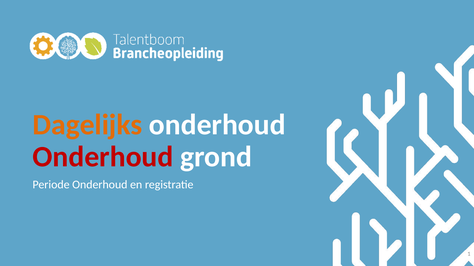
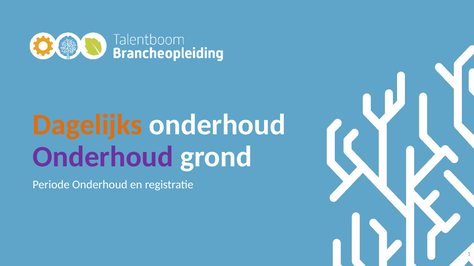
Onderhoud at (103, 157) colour: red -> purple
